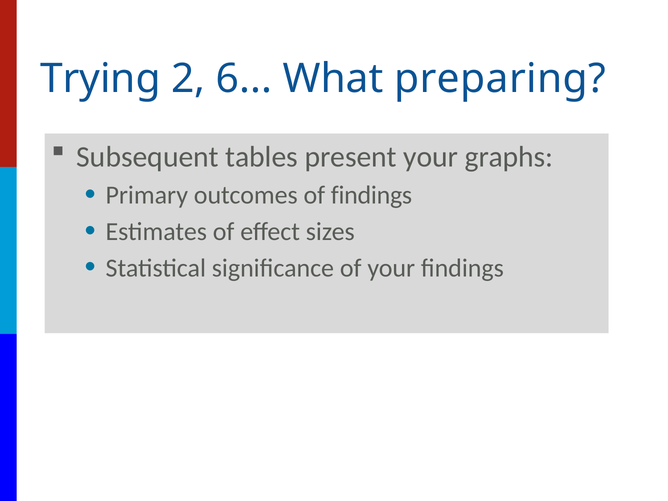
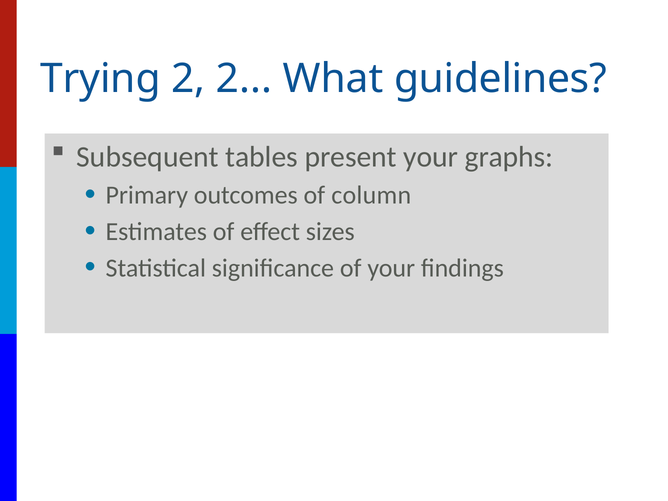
2 6: 6 -> 2
preparing: preparing -> guidelines
of findings: findings -> column
